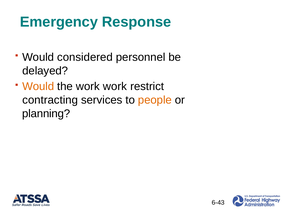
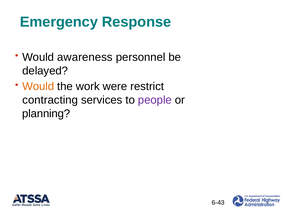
considered: considered -> awareness
work work: work -> were
people colour: orange -> purple
